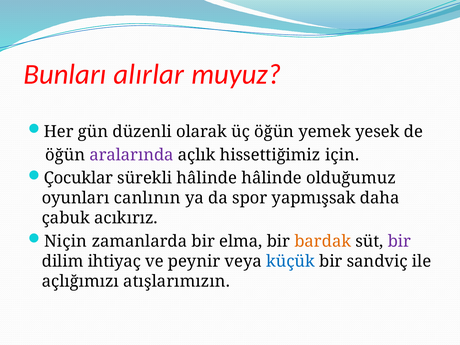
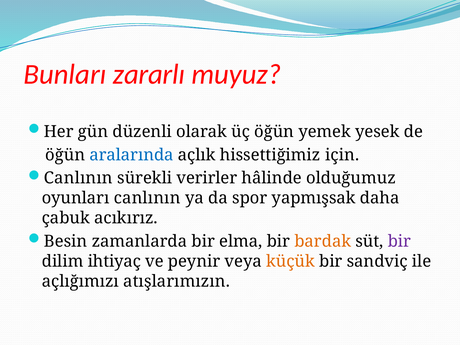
alırlar: alırlar -> zararlı
aralarında colour: purple -> blue
Çocuklar at (78, 178): Çocuklar -> Canlının
sürekli hâlinde: hâlinde -> verirler
Niçin: Niçin -> Besin
küçük colour: blue -> orange
